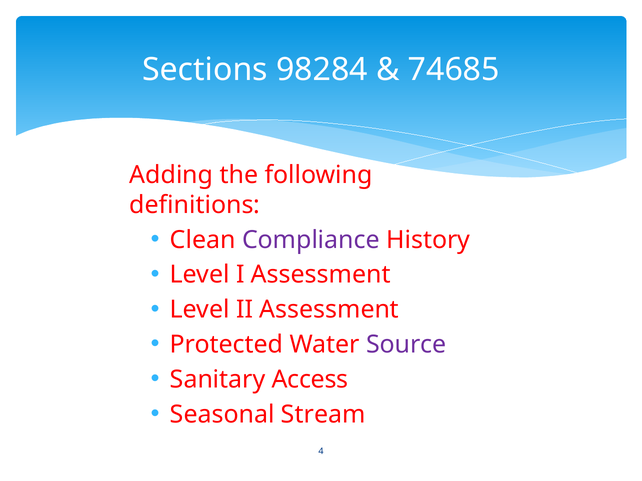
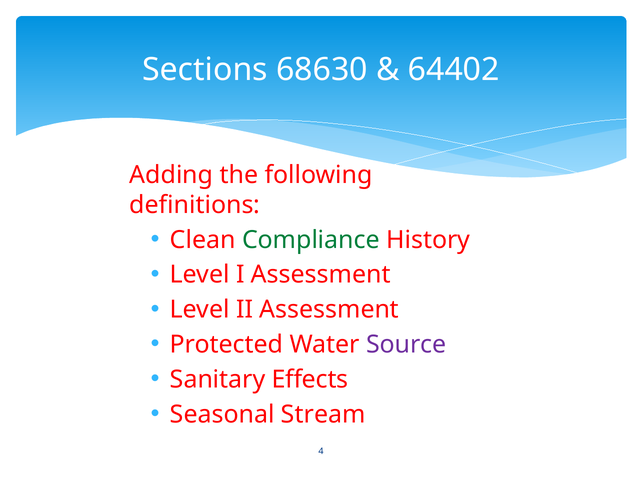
98284: 98284 -> 68630
74685: 74685 -> 64402
Compliance colour: purple -> green
Access: Access -> Effects
